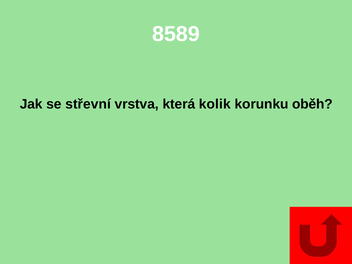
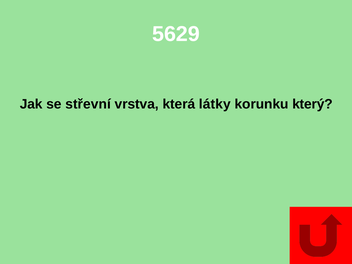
8589: 8589 -> 5629
kolik: kolik -> látky
oběh: oběh -> který
